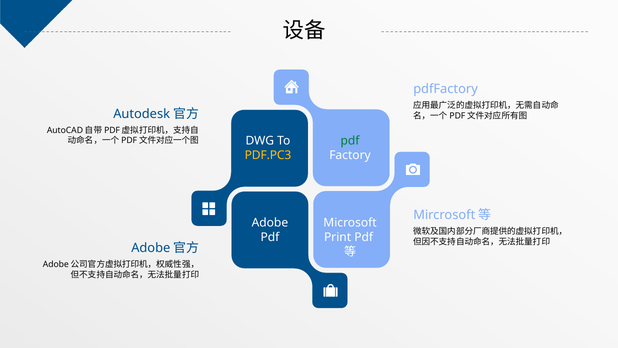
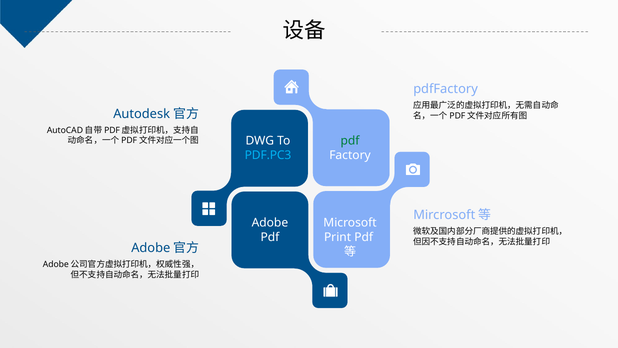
PDF.PC3 colour: yellow -> light blue
